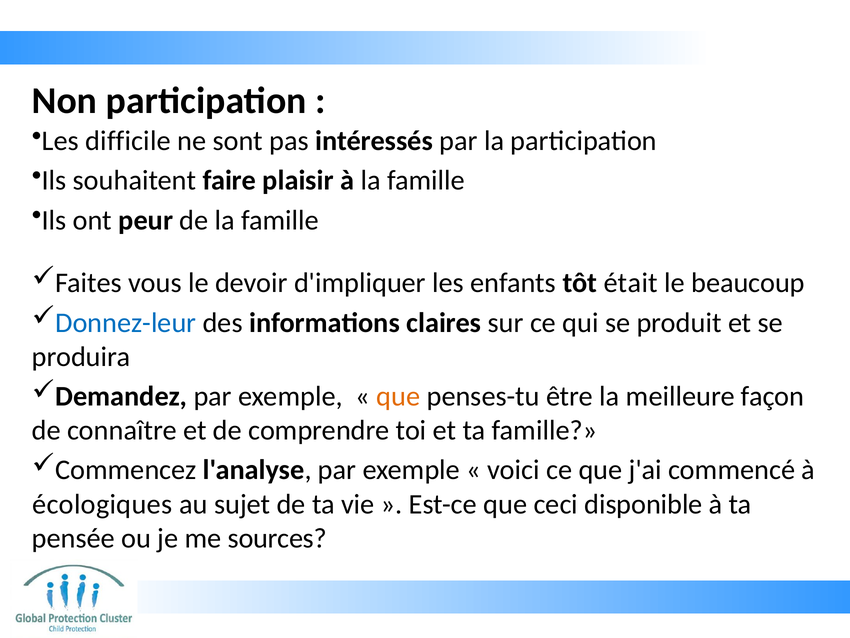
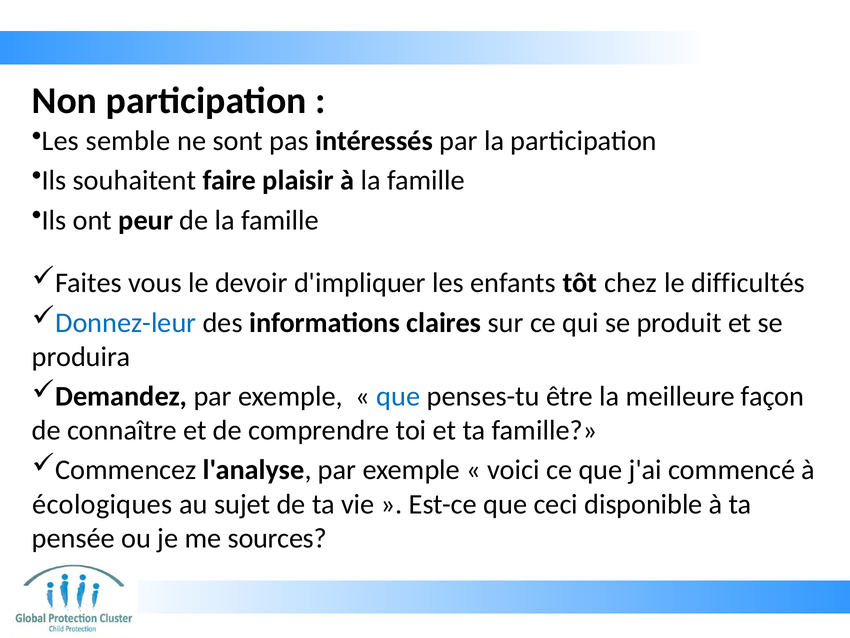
difficile: difficile -> semble
était: était -> chez
beaucoup: beaucoup -> difficultés
que at (398, 396) colour: orange -> blue
